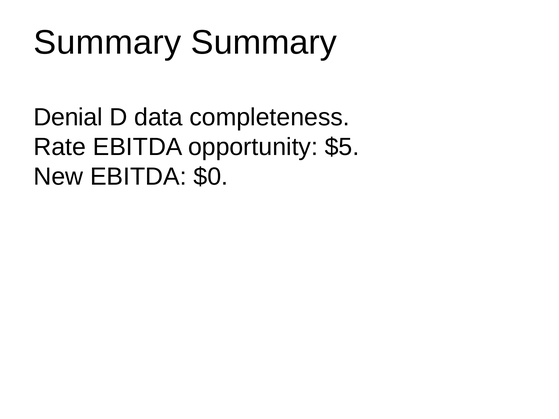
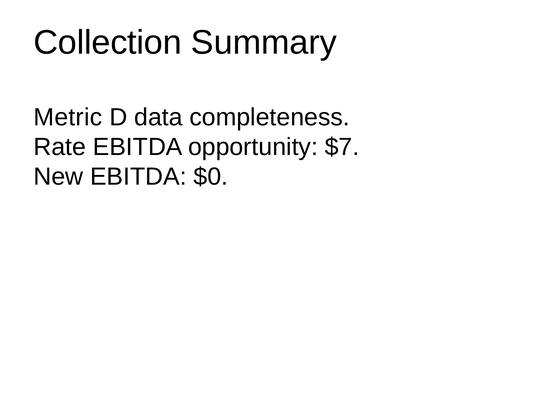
Summary at (107, 42): Summary -> Collection
Denial: Denial -> Metric
$5: $5 -> $7
